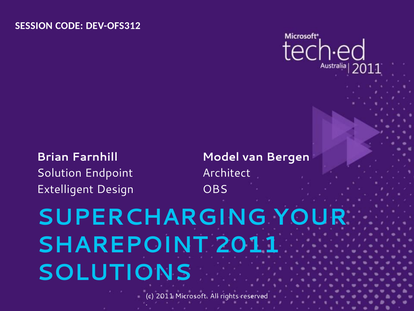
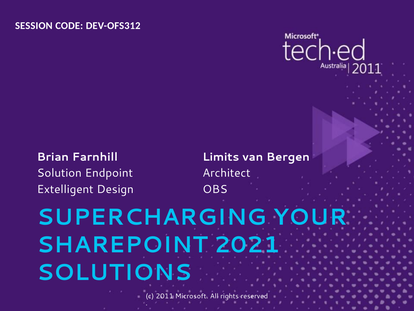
Model: Model -> Limits
SHAREPOINT 2011: 2011 -> 2021
